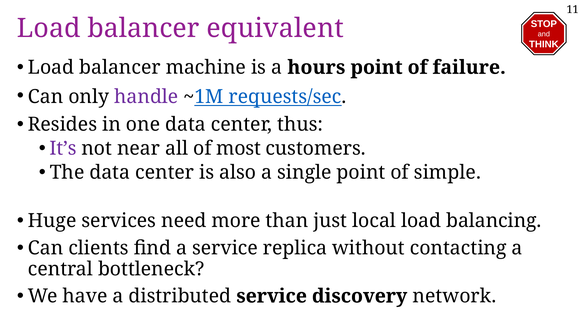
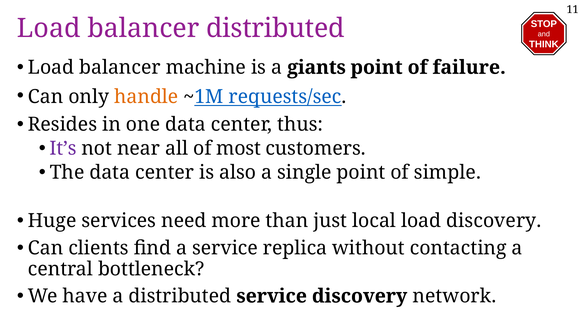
balancer equivalent: equivalent -> distributed
hours: hours -> giants
handle colour: purple -> orange
load balancing: balancing -> discovery
